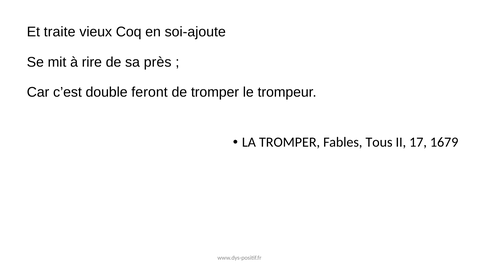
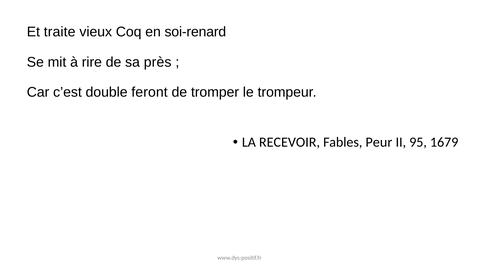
soi-ajoute: soi-ajoute -> soi-renard
LA TROMPER: TROMPER -> RECEVOIR
Tous: Tous -> Peur
17: 17 -> 95
